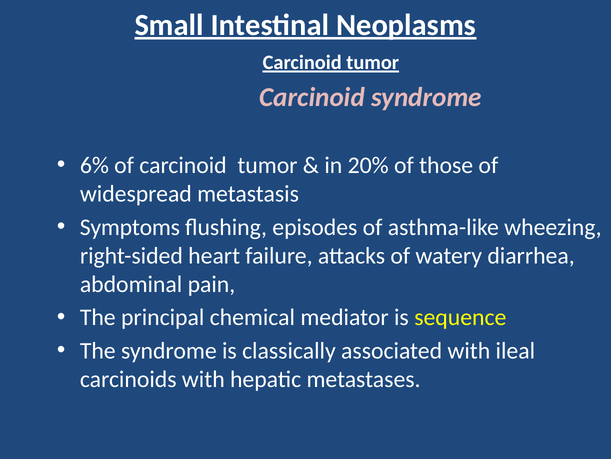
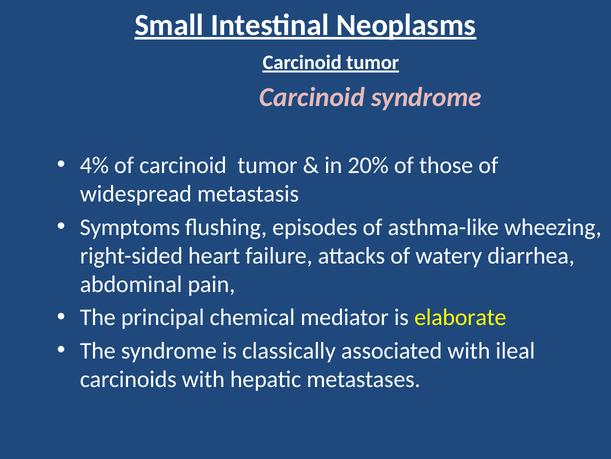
6%: 6% -> 4%
sequence: sequence -> elaborate
